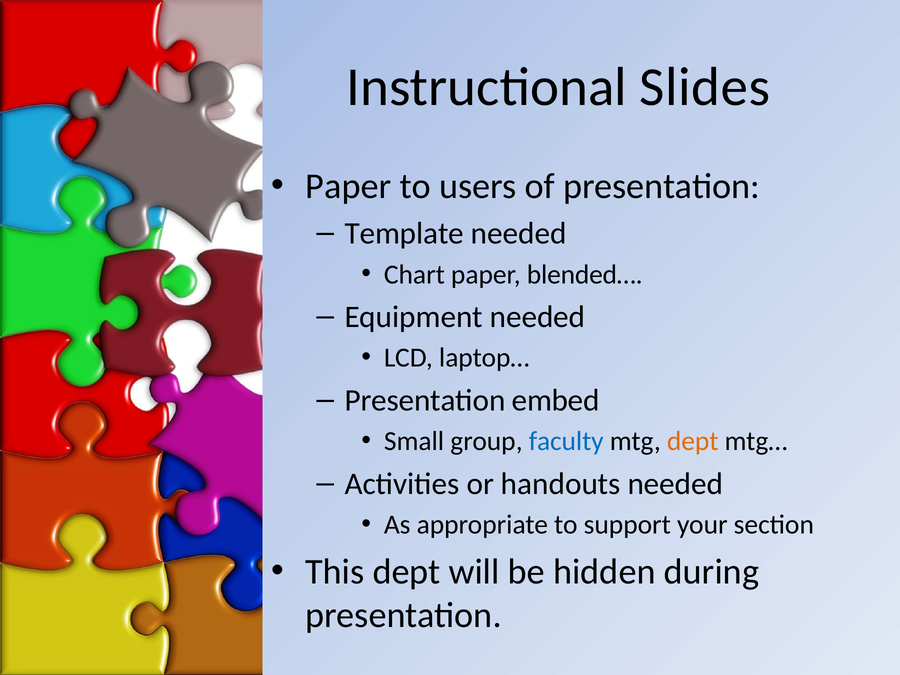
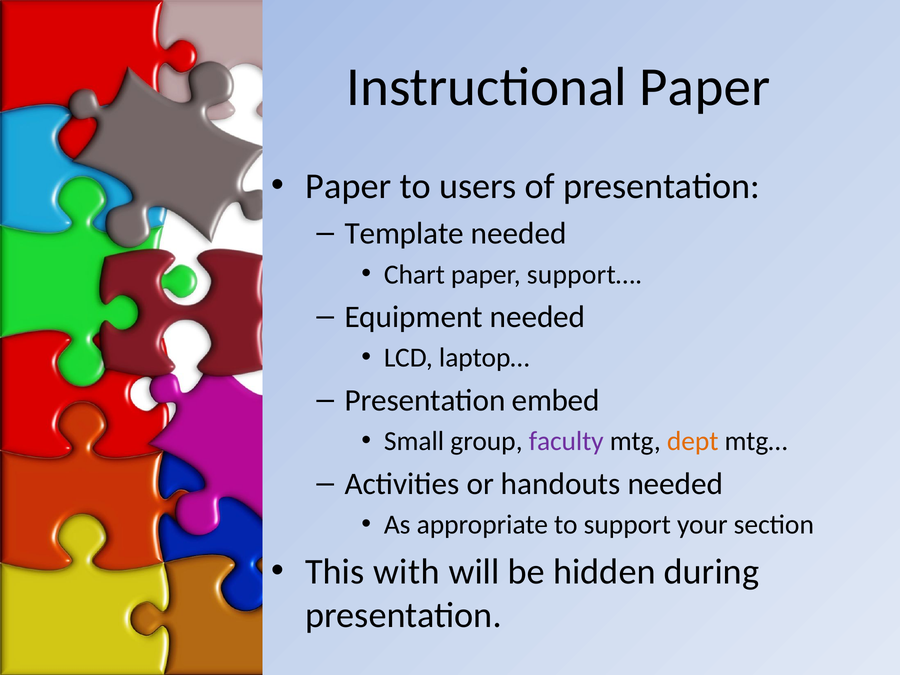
Instructional Slides: Slides -> Paper
blended…: blended… -> support…
faculty colour: blue -> purple
This dept: dept -> with
